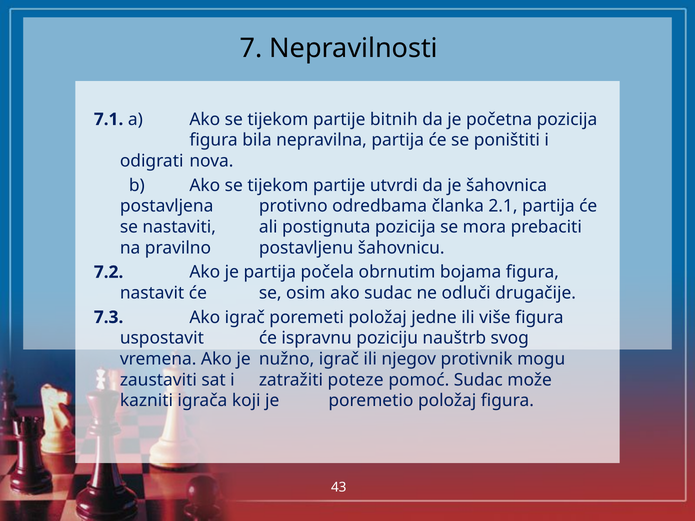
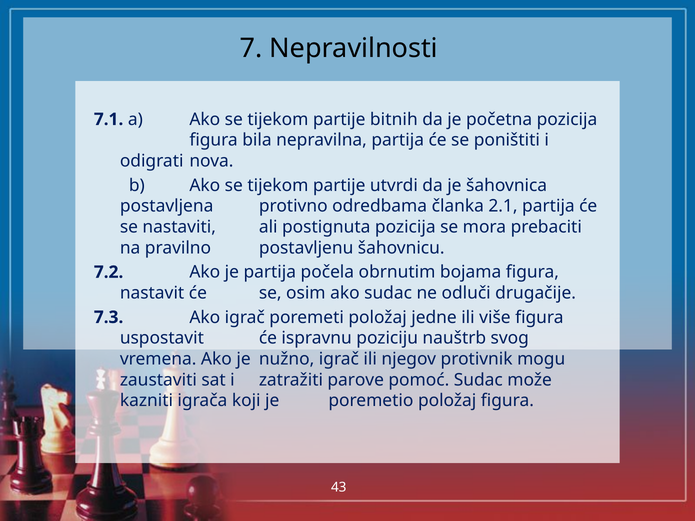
poteze: poteze -> parove
